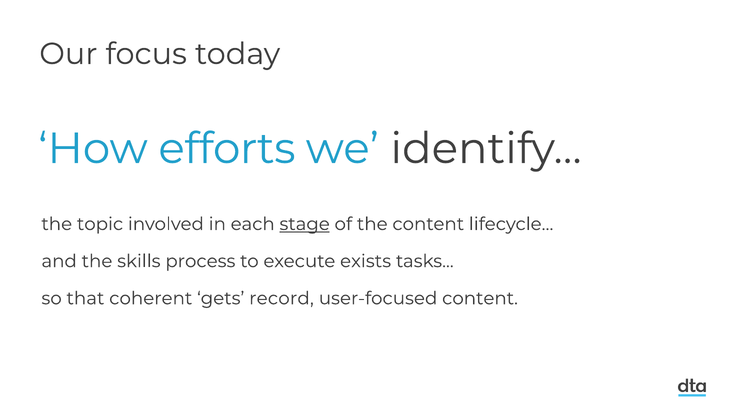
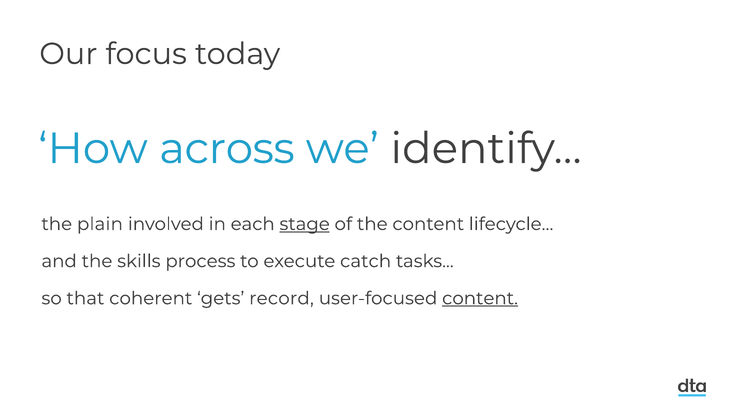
efforts: efforts -> across
topic: topic -> plain
exists: exists -> catch
content at (480, 298) underline: none -> present
